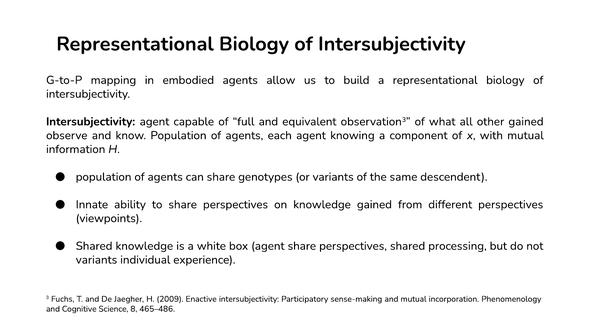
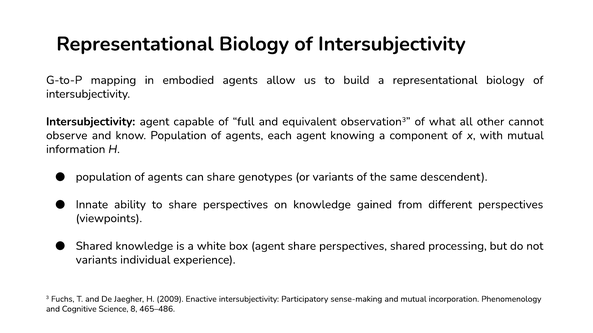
other gained: gained -> cannot
